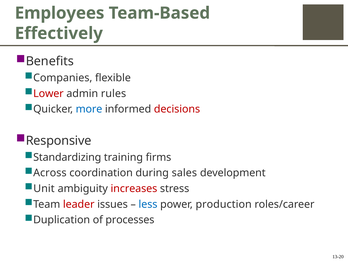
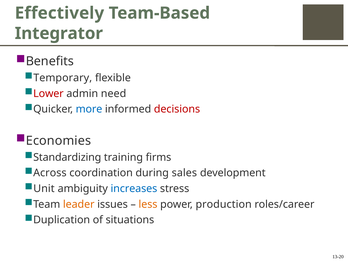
Employees: Employees -> Effectively
Effectively: Effectively -> Integrator
Companies: Companies -> Temporary
rules: rules -> need
Responsive: Responsive -> Economies
increases colour: red -> blue
leader colour: red -> orange
less colour: blue -> orange
processes: processes -> situations
